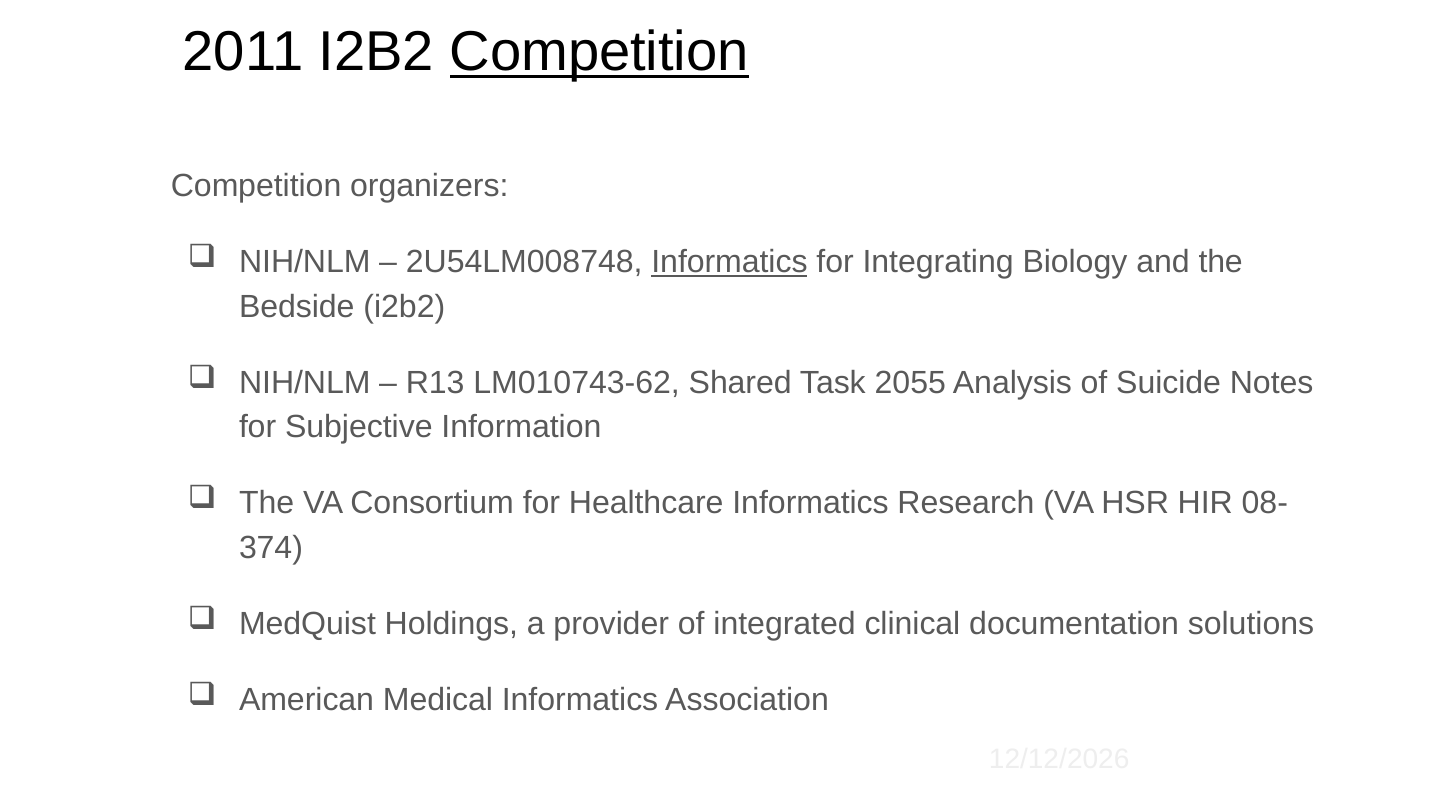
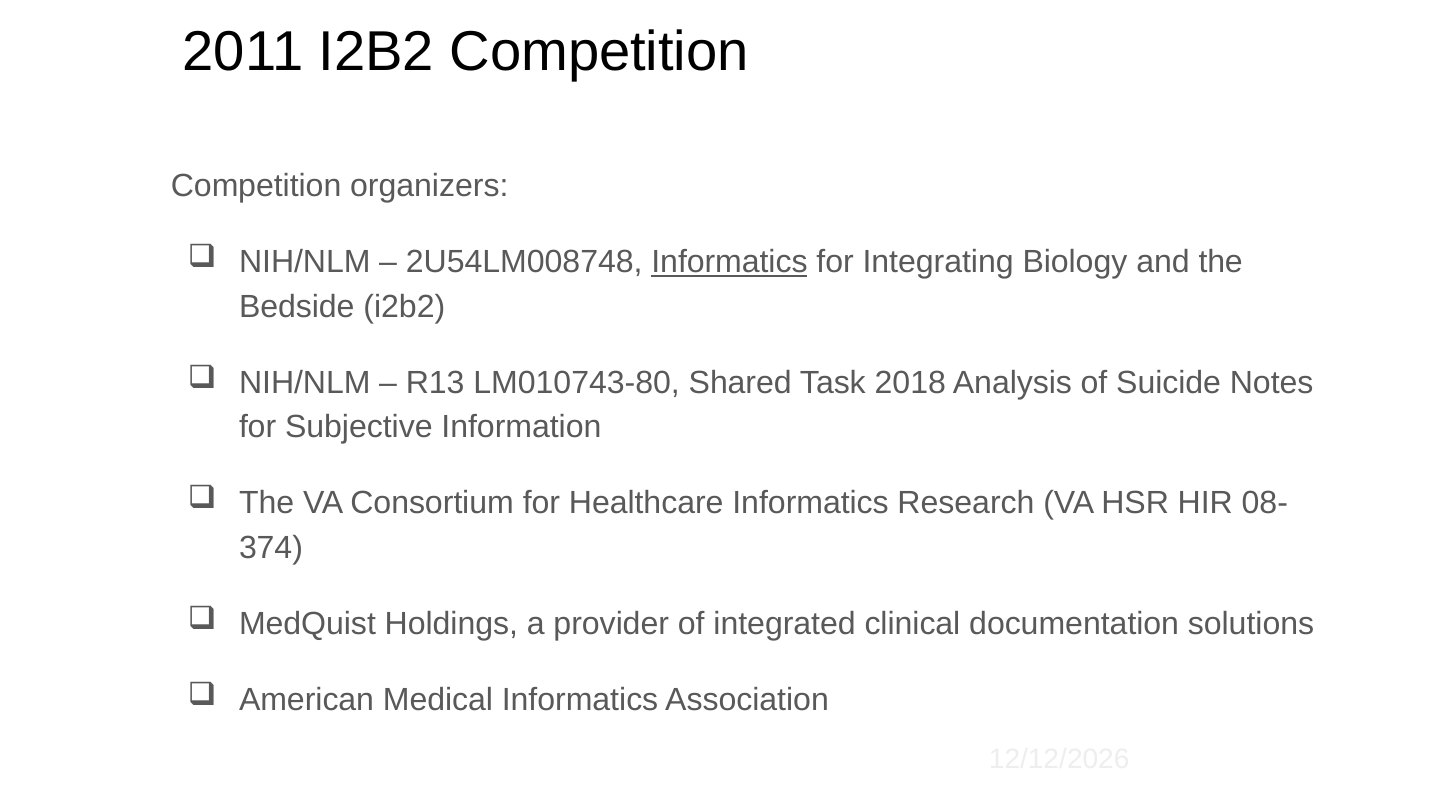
Competition at (599, 52) underline: present -> none
LM010743-62: LM010743-62 -> LM010743-80
2055: 2055 -> 2018
